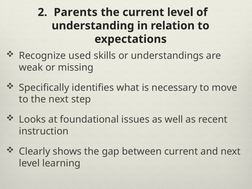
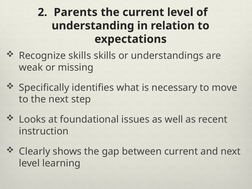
Recognize used: used -> skills
